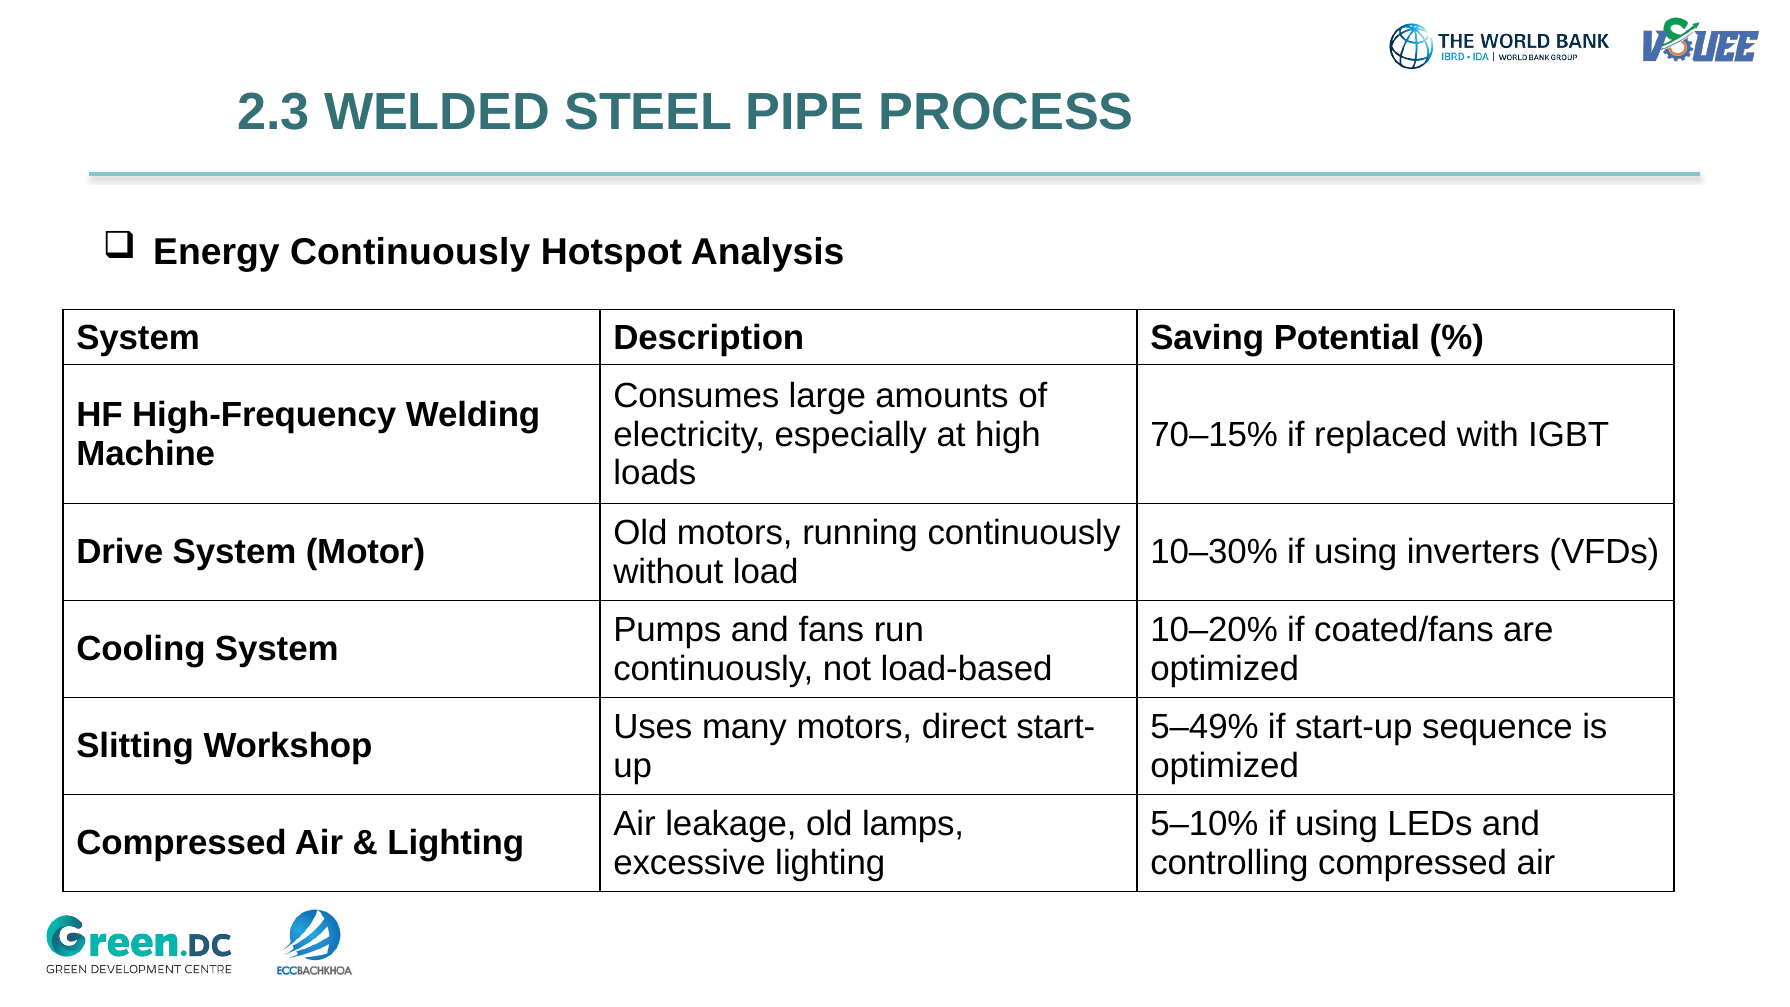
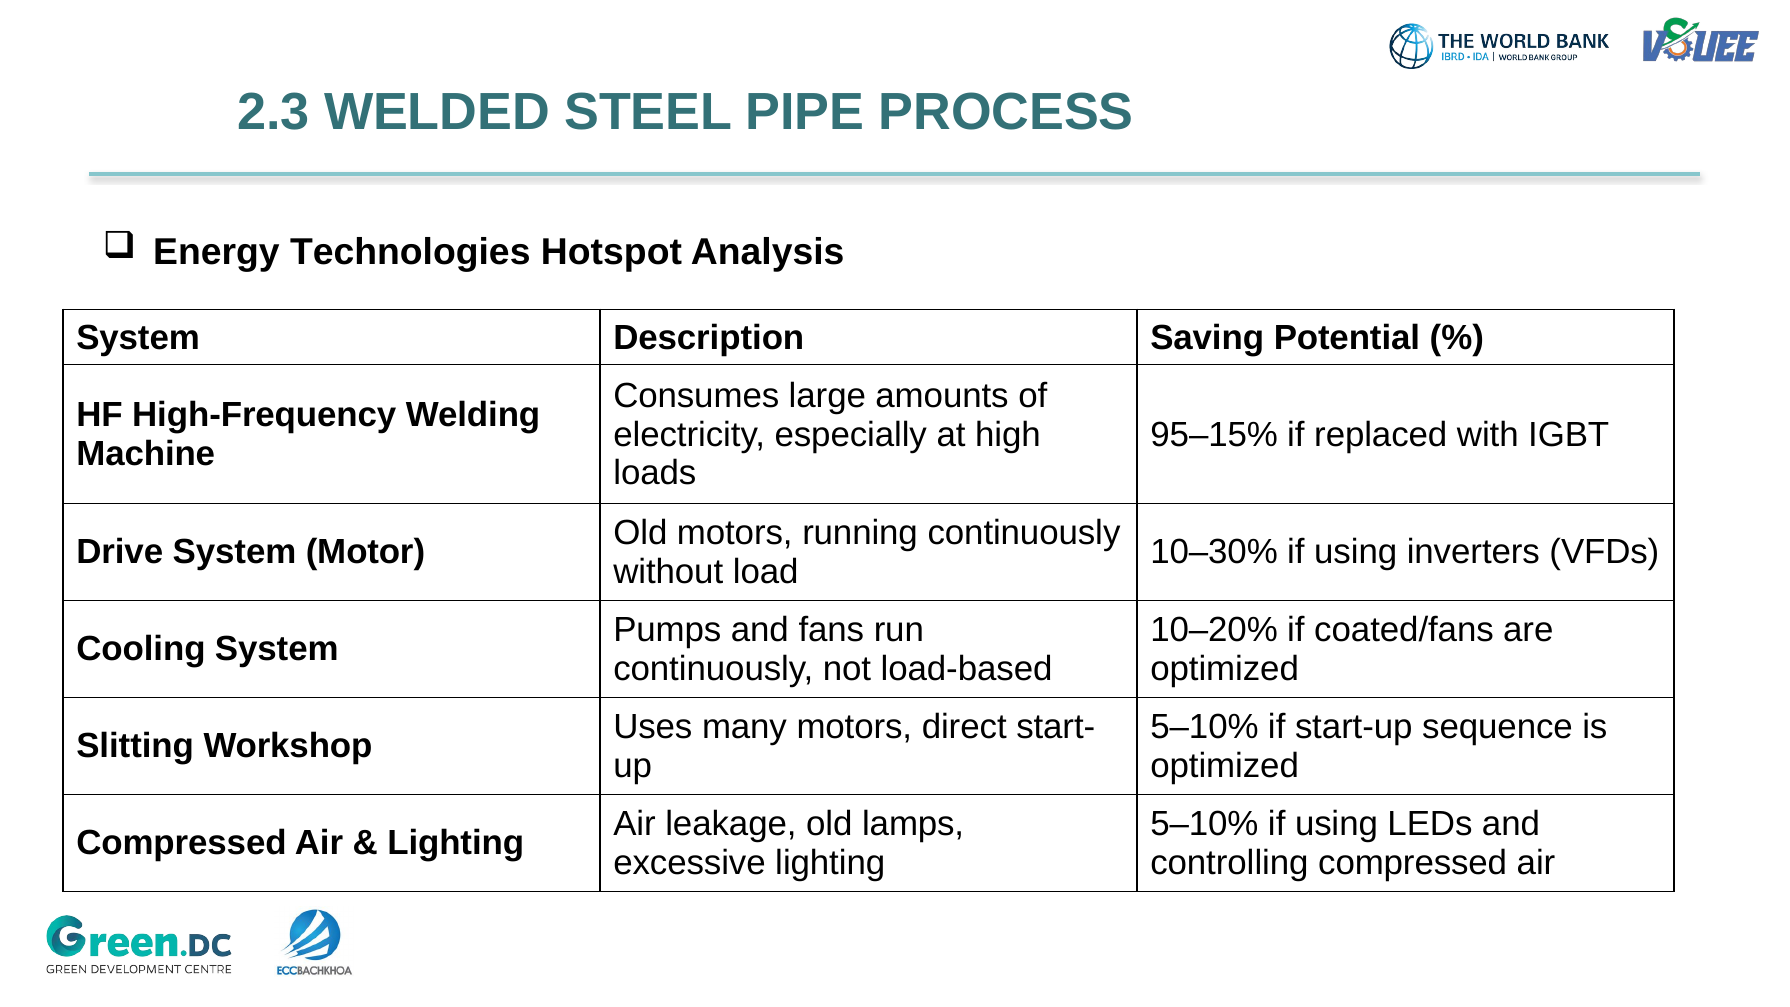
Energy Continuously: Continuously -> Technologies
70–15%: 70–15% -> 95–15%
5–49% at (1204, 727): 5–49% -> 5–10%
